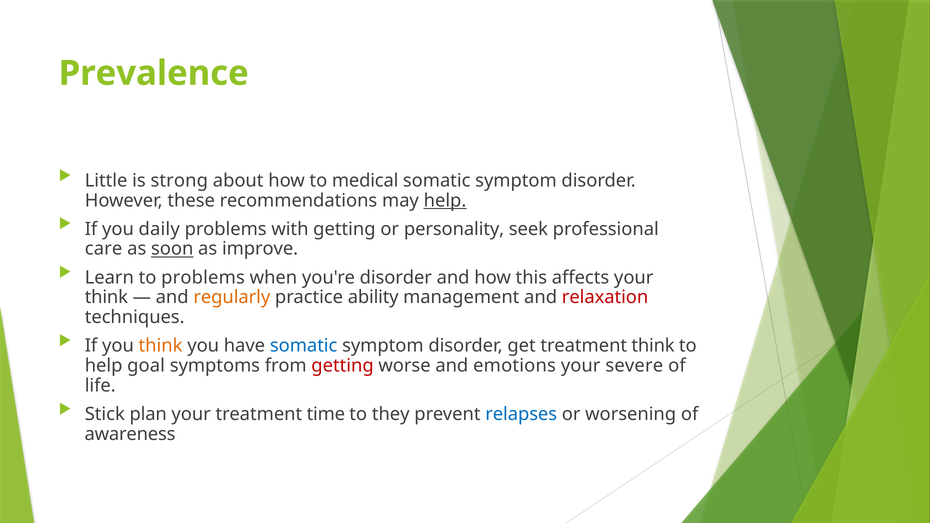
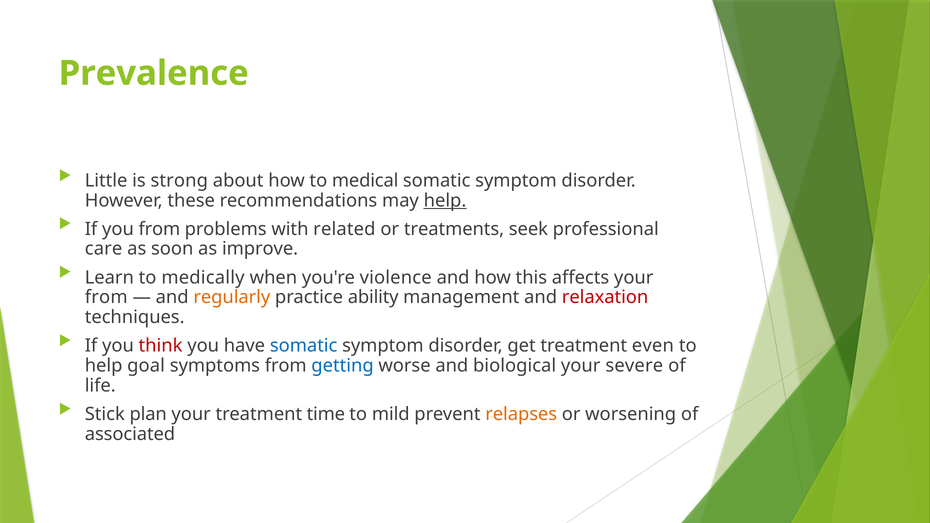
you daily: daily -> from
with getting: getting -> related
personality: personality -> treatments
soon underline: present -> none
to problems: problems -> medically
you're disorder: disorder -> violence
think at (106, 297): think -> from
think at (161, 346) colour: orange -> red
treatment think: think -> even
getting at (343, 366) colour: red -> blue
emotions: emotions -> biological
they: they -> mild
relapses colour: blue -> orange
awareness: awareness -> associated
